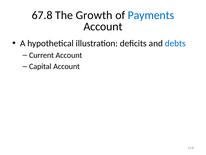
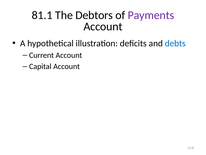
67.8: 67.8 -> 81.1
Growth: Growth -> Debtors
Payments colour: blue -> purple
